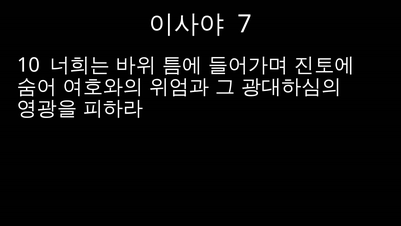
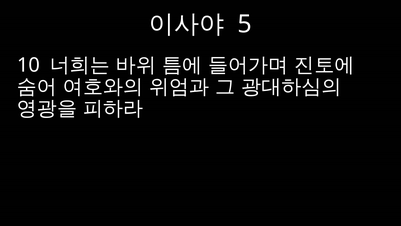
7: 7 -> 5
